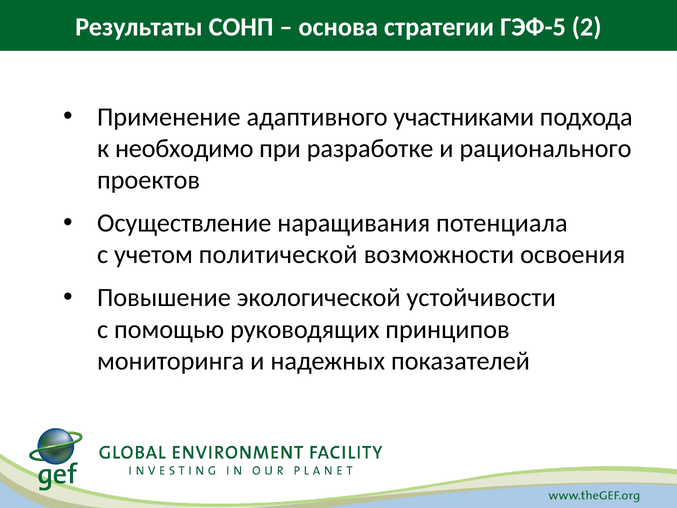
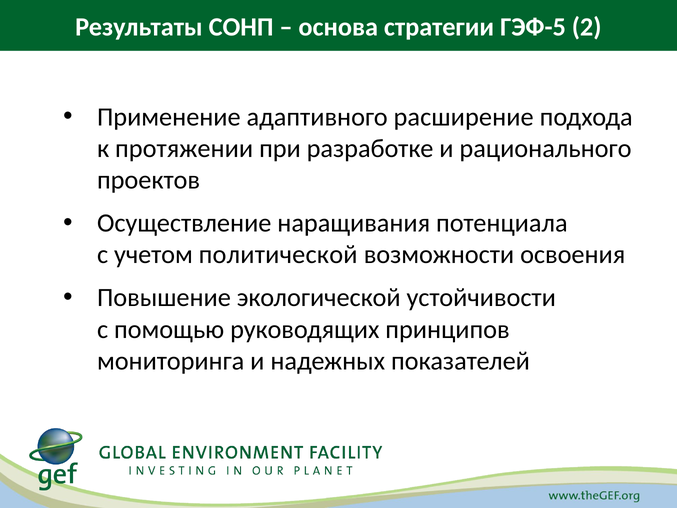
участниками: участниками -> расширение
необходимо: необходимо -> протяжении
